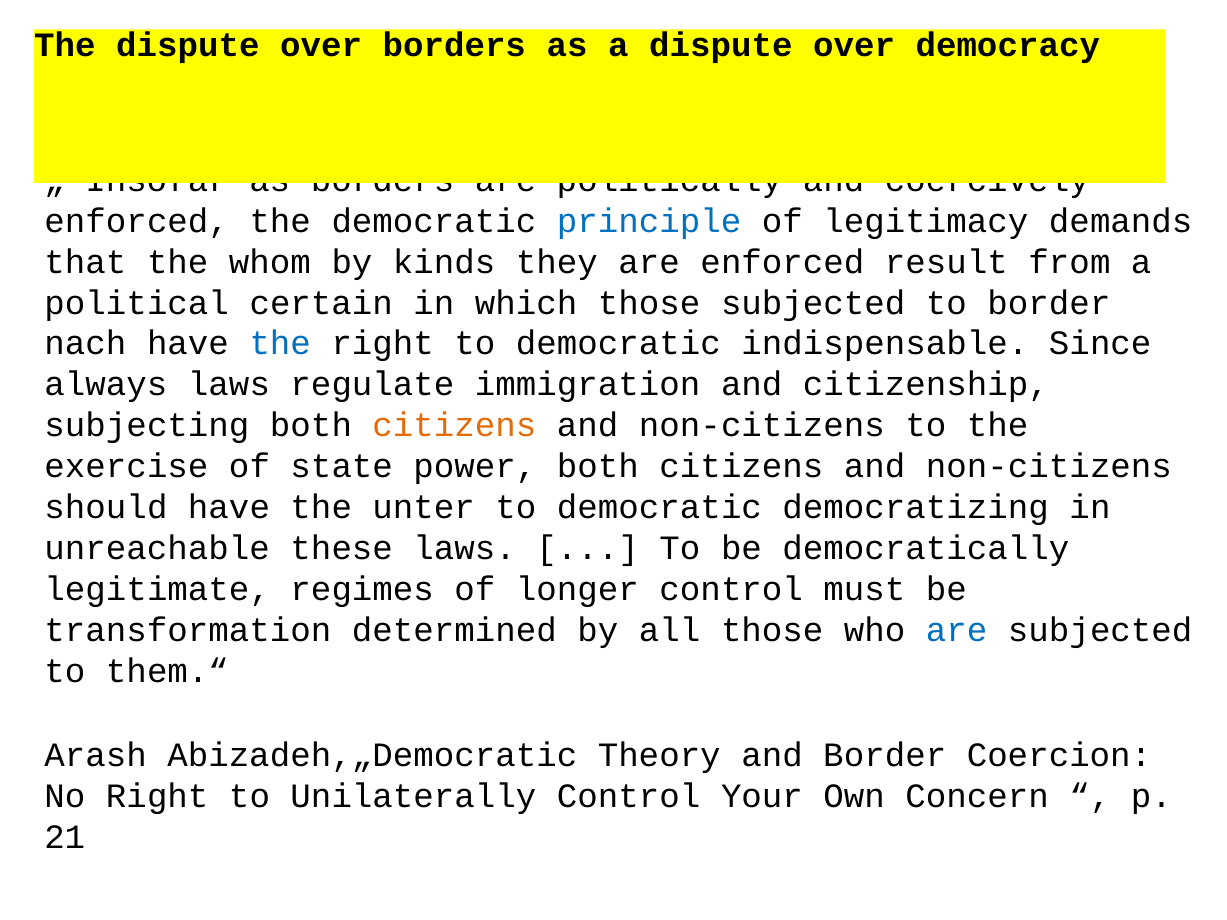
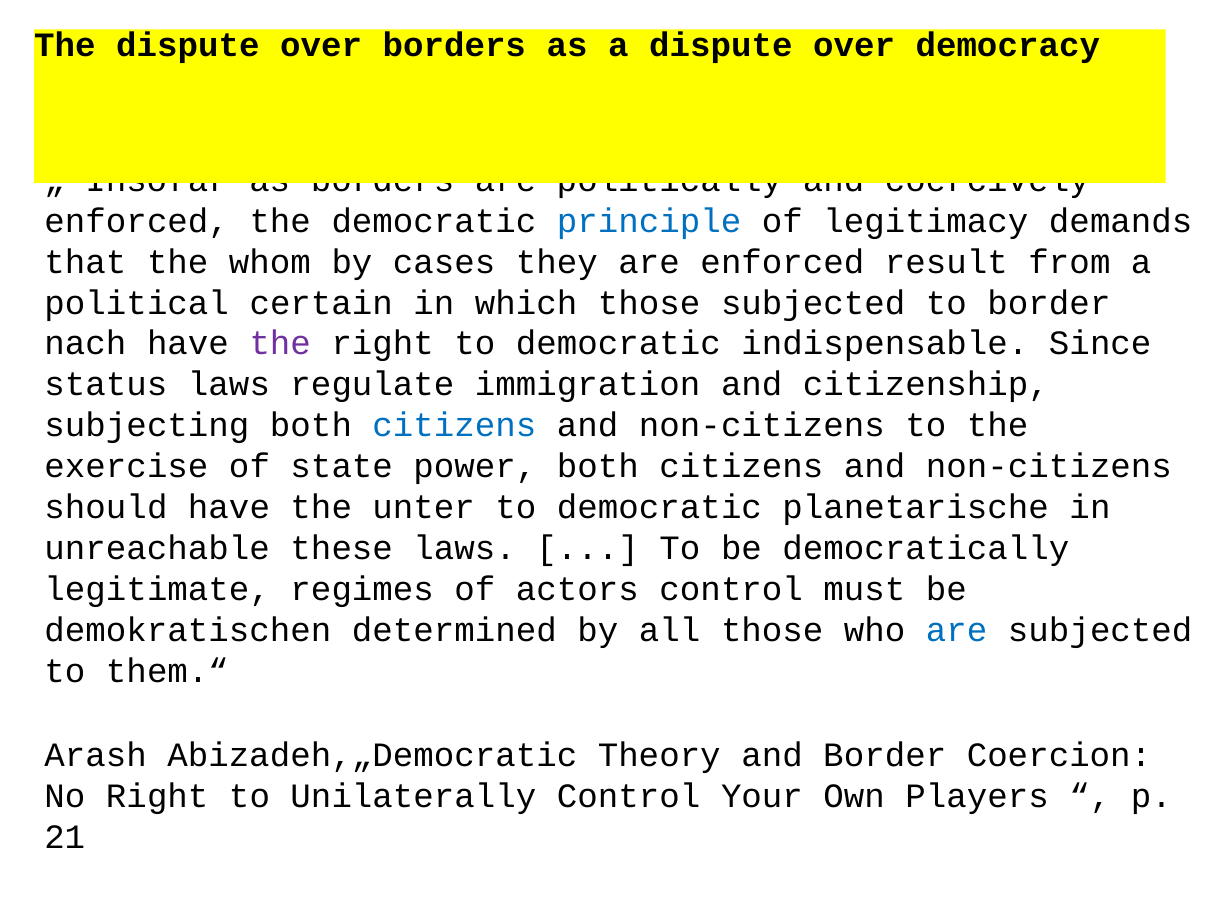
kinds: kinds -> cases
the at (280, 344) colour: blue -> purple
always: always -> status
citizens at (454, 426) colour: orange -> blue
democratizing: democratizing -> planetarische
longer: longer -> actors
transformation: transformation -> demokratischen
Concern: Concern -> Players
